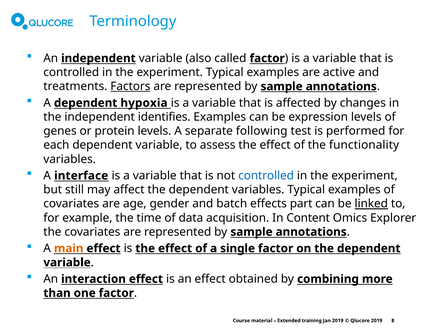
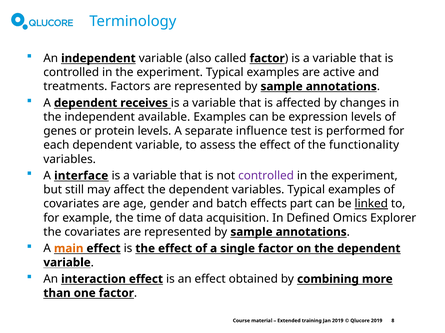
Factors underline: present -> none
hypoxia: hypoxia -> receives
identifies: identifies -> available
following: following -> influence
controlled at (266, 176) colour: blue -> purple
Content: Content -> Defined
